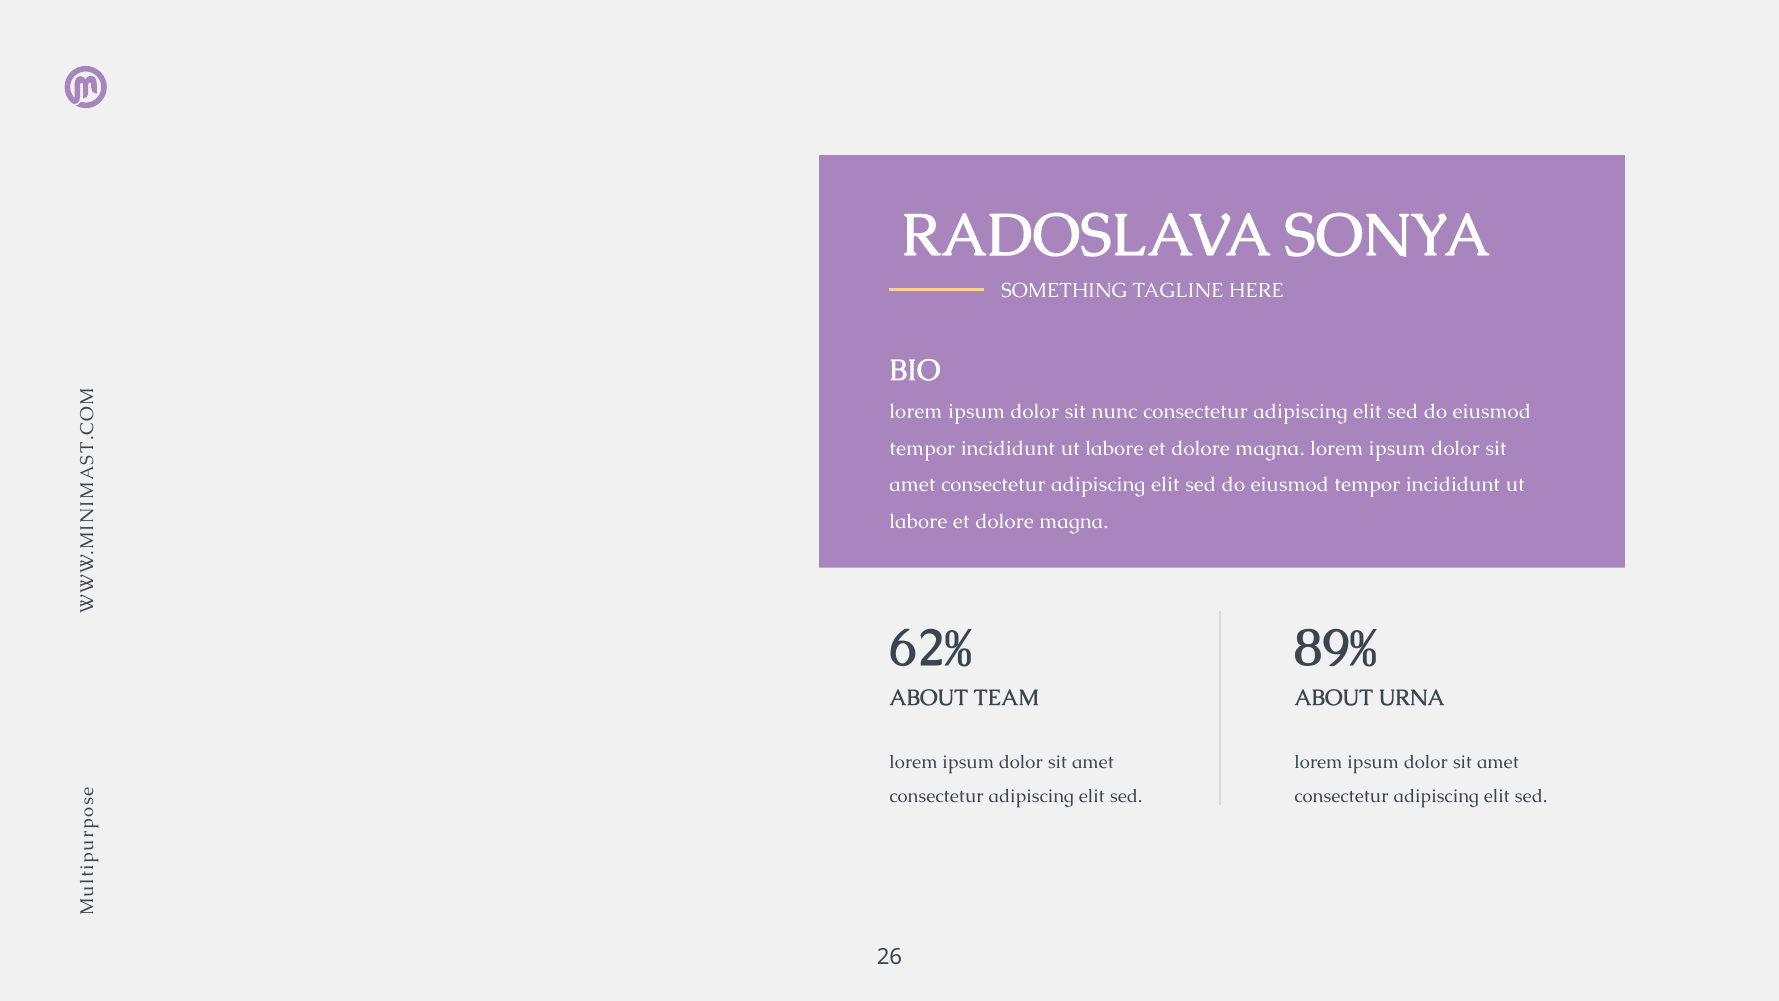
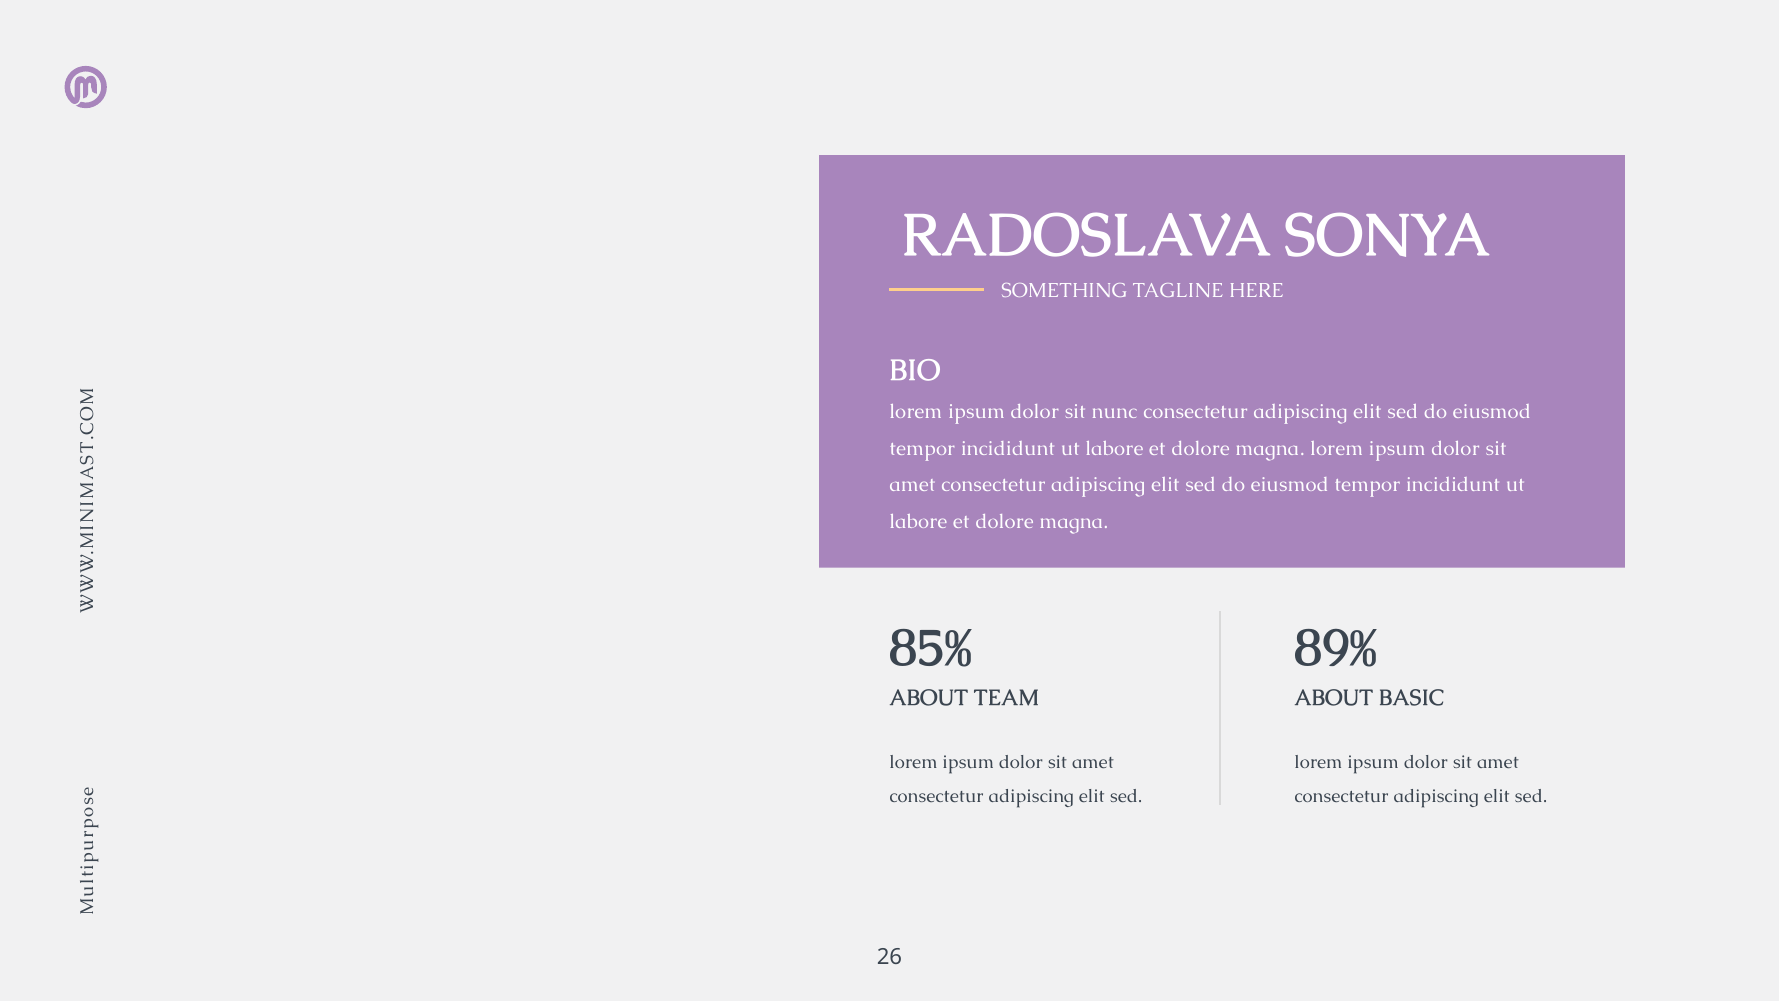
62%: 62% -> 85%
URNA: URNA -> BASIC
